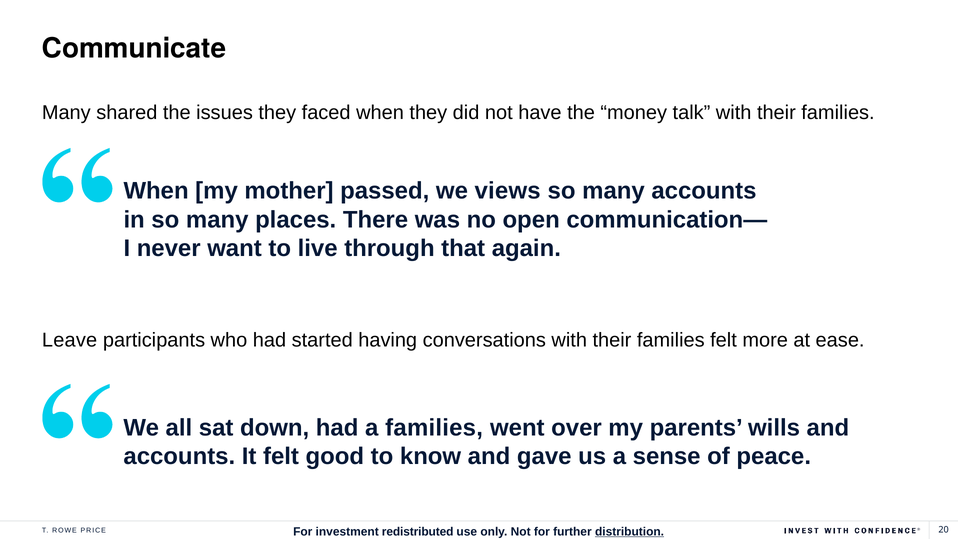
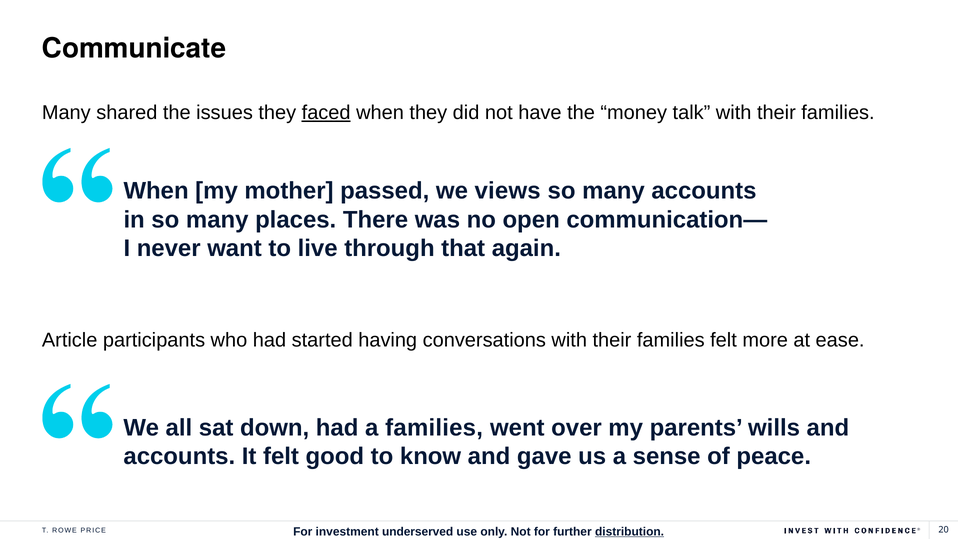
faced underline: none -> present
Leave: Leave -> Article
redistributed: redistributed -> underserved
